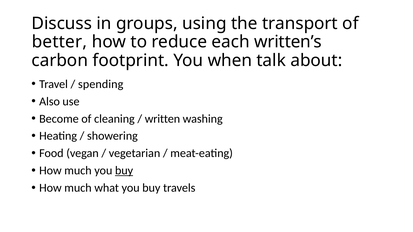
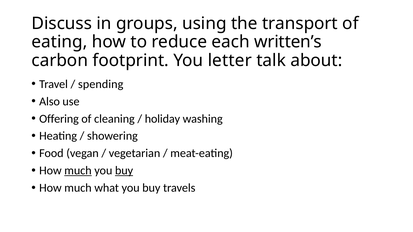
better: better -> eating
when: when -> letter
Become: Become -> Offering
written: written -> holiday
much at (78, 171) underline: none -> present
